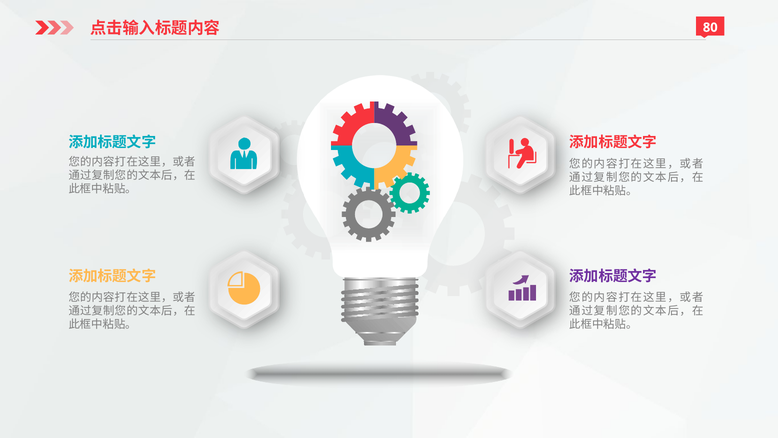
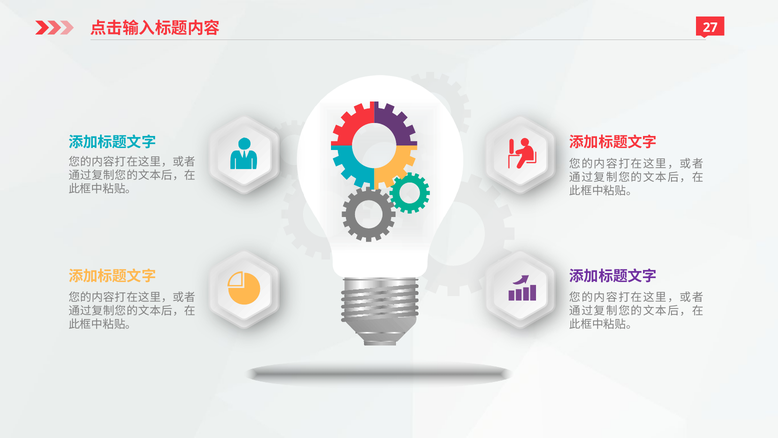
80: 80 -> 27
